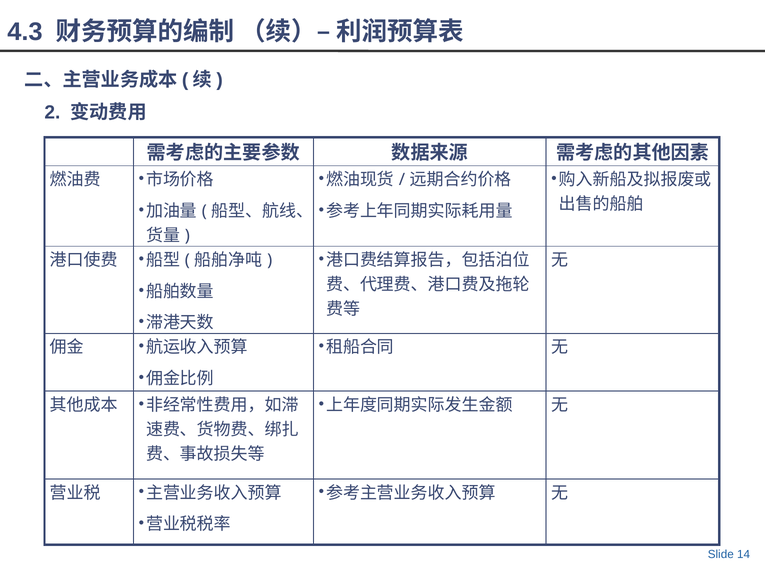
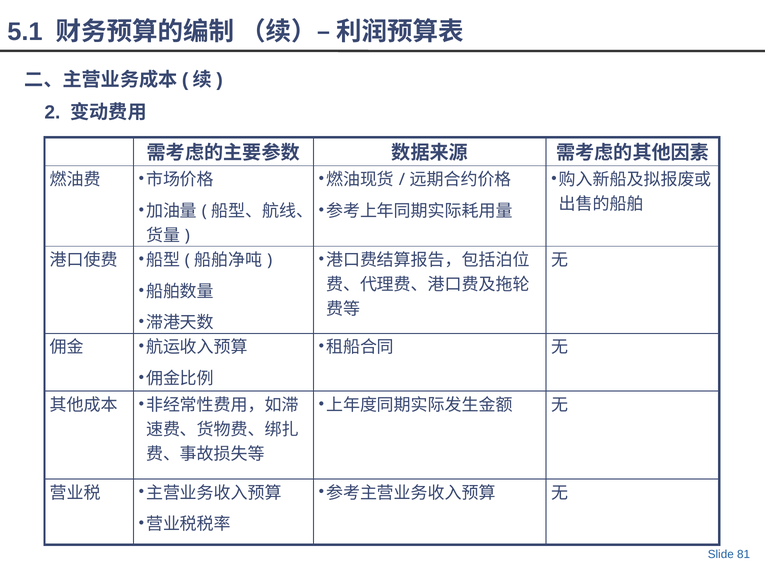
4.3: 4.3 -> 5.1
14: 14 -> 81
